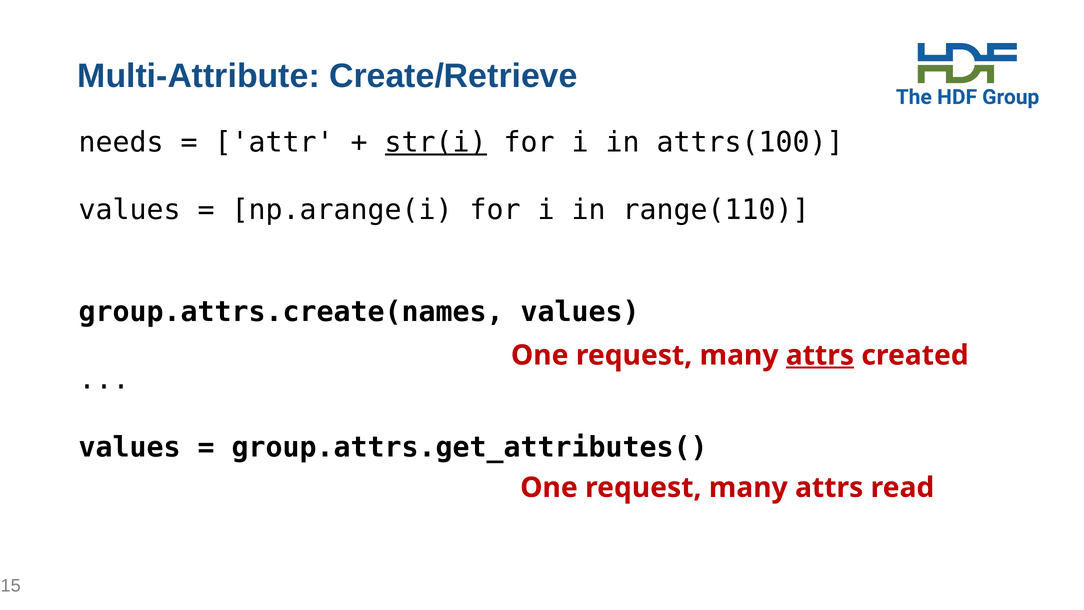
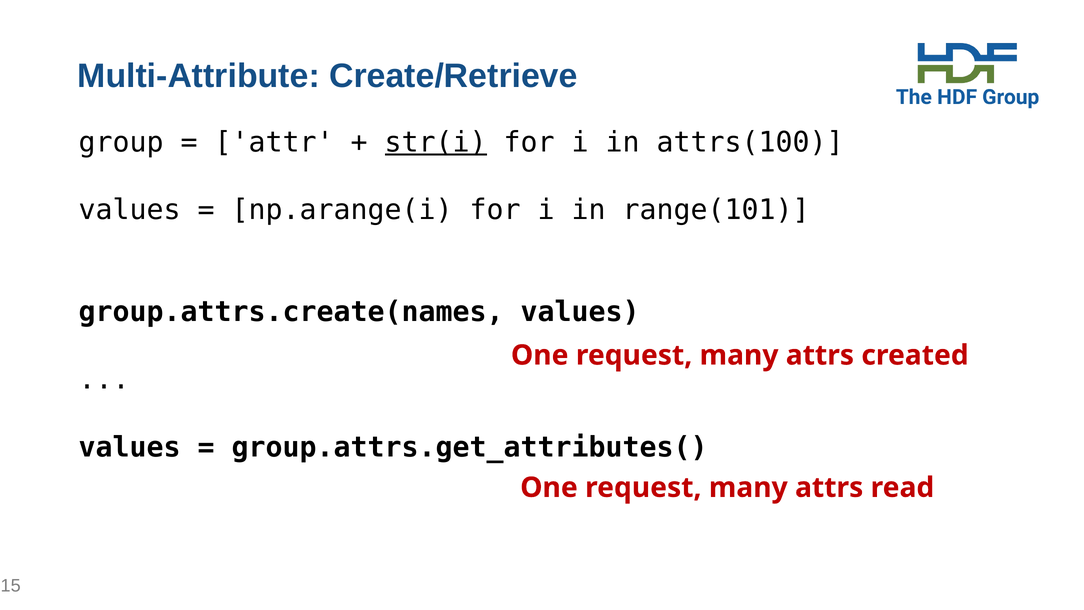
needs: needs -> group
range(110: range(110 -> range(101
attrs at (820, 355) underline: present -> none
